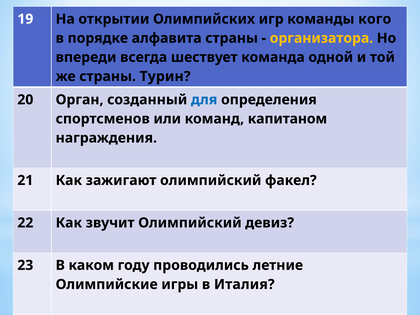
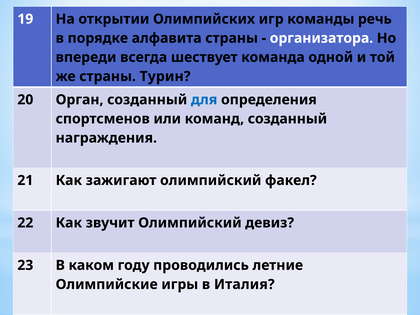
кого: кого -> речь
организатора colour: yellow -> white
команд капитаном: капитаном -> созданный
